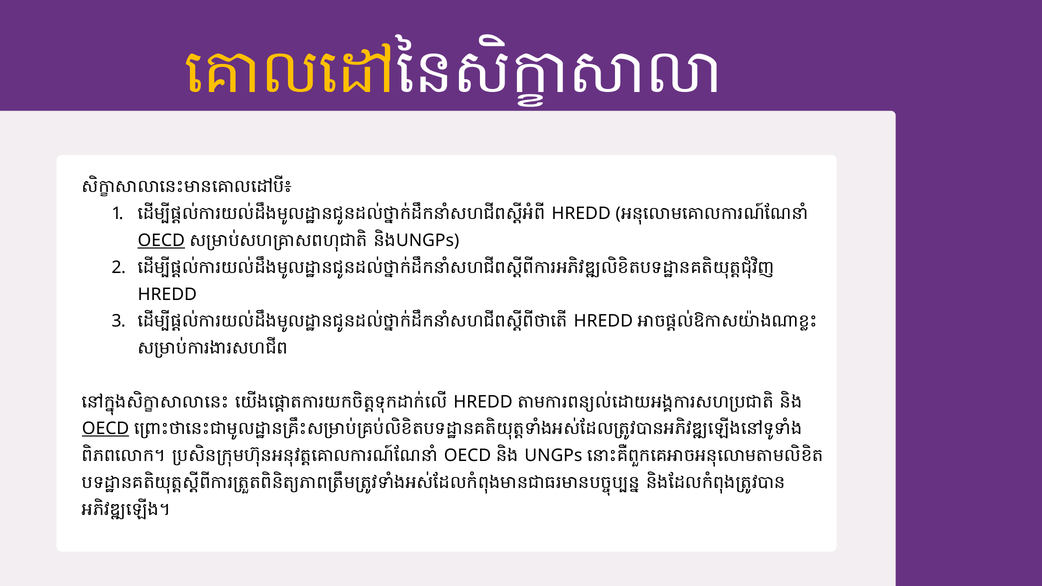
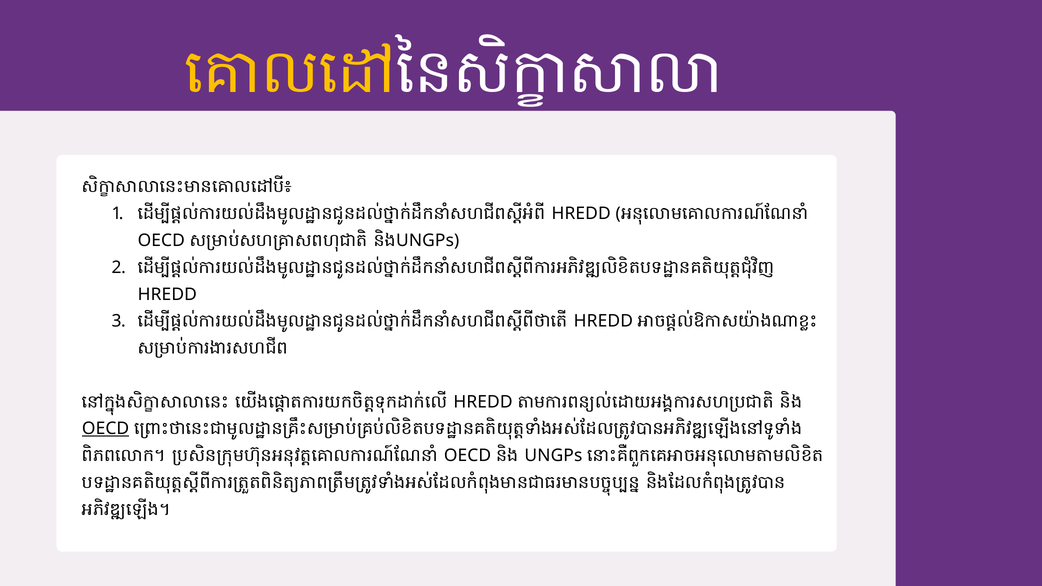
OECD at (161, 241) underline: present -> none
